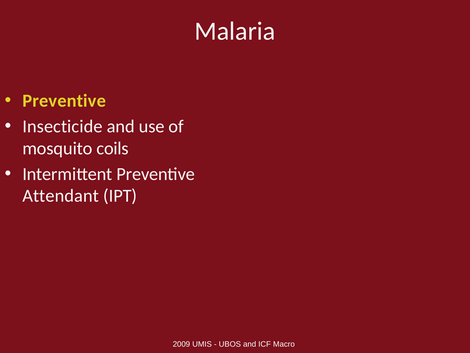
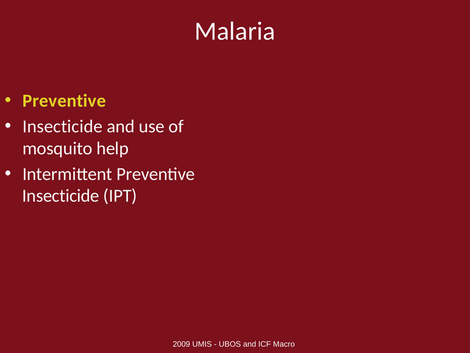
coils: coils -> help
Attendant at (61, 196): Attendant -> Insecticide
